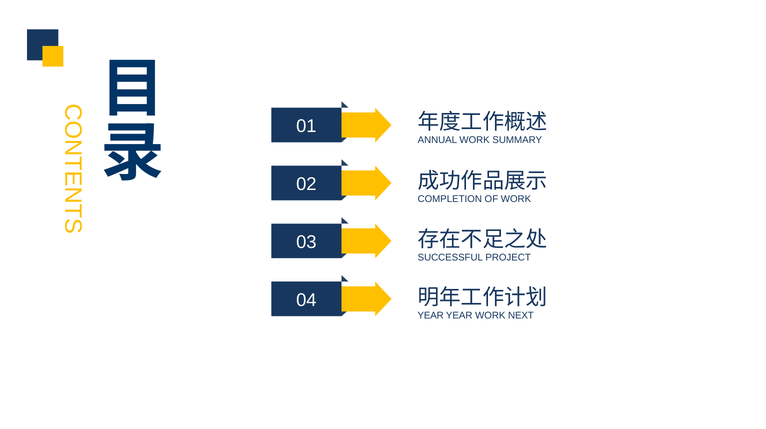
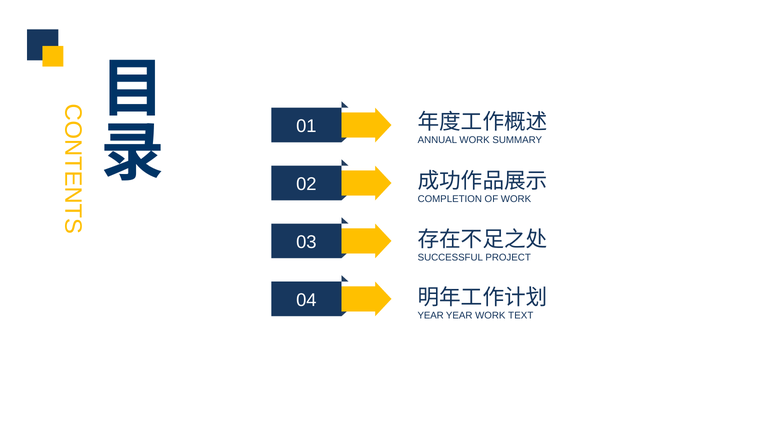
NEXT: NEXT -> TEXT
